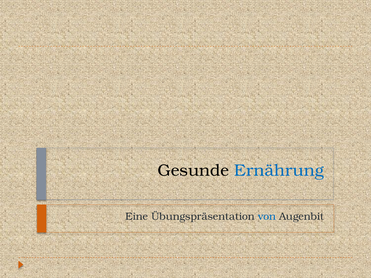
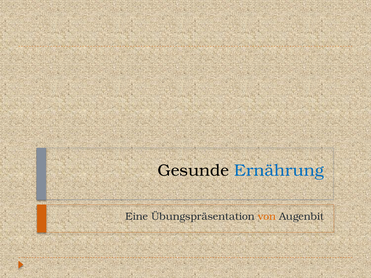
von colour: blue -> orange
